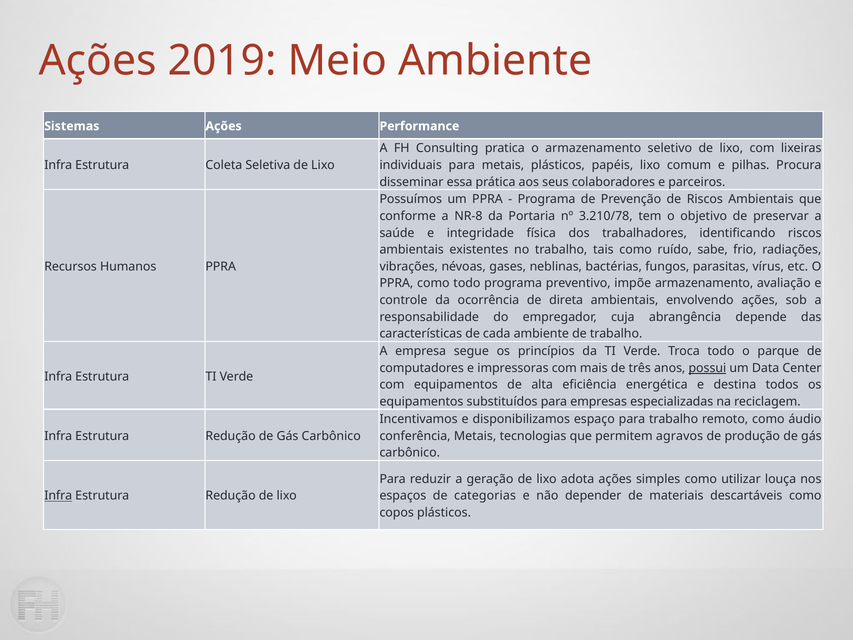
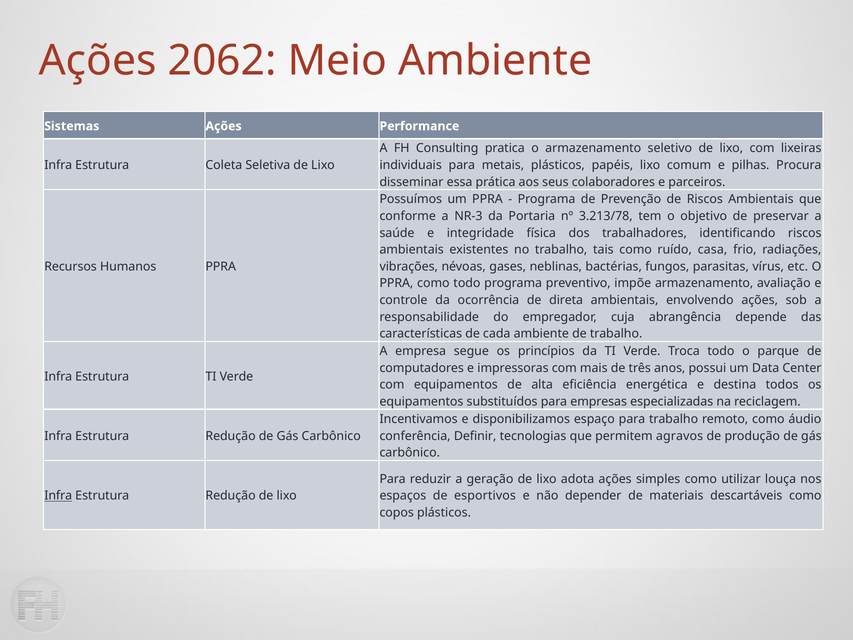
2019: 2019 -> 2062
NR-8: NR-8 -> NR-3
3.210/78: 3.210/78 -> 3.213/78
sabe: sabe -> casa
possui underline: present -> none
conferência Metais: Metais -> Definir
categorias: categorias -> esportivos
